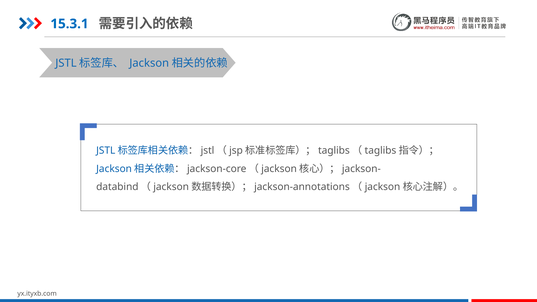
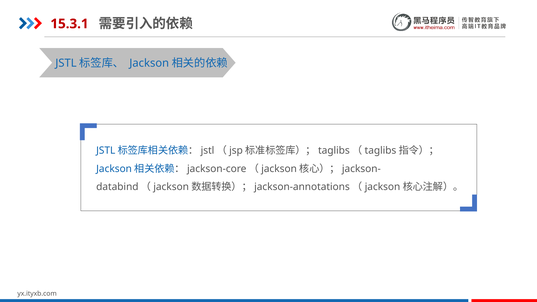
15.3.1 colour: blue -> red
